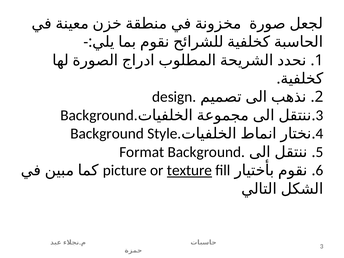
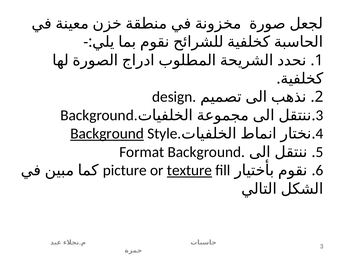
Background at (107, 134) underline: none -> present
